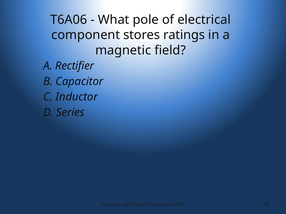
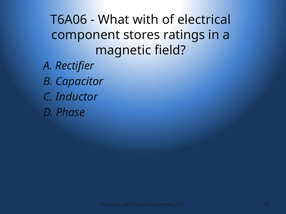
pole: pole -> with
Series: Series -> Phase
